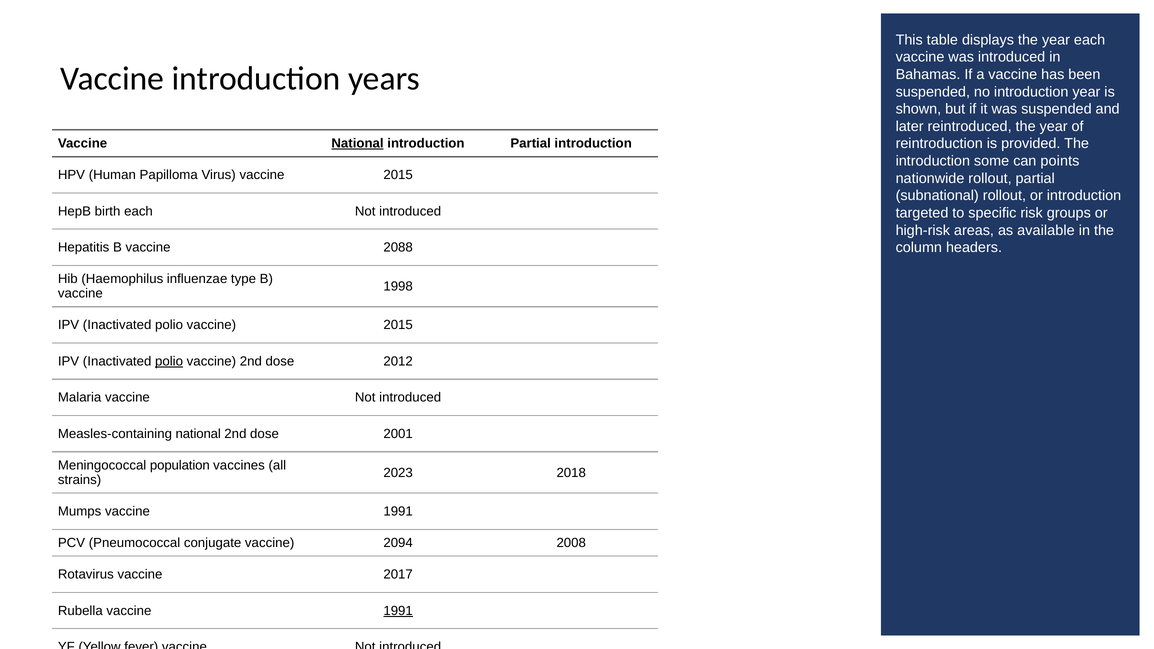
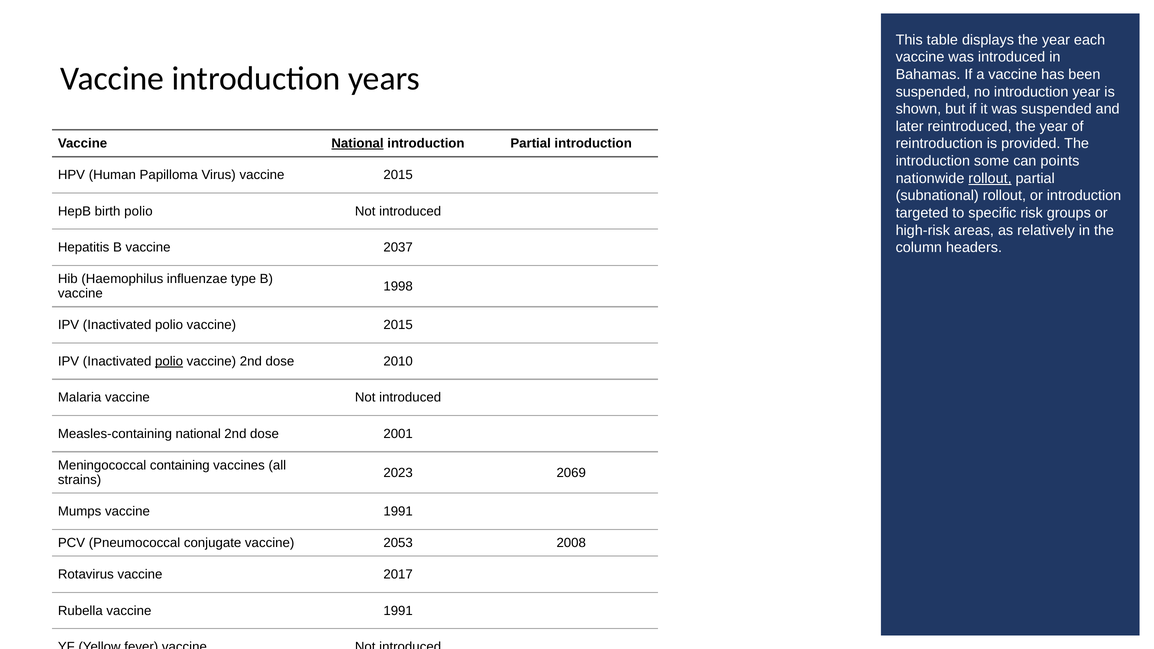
rollout at (990, 178) underline: none -> present
birth each: each -> polio
available: available -> relatively
2088: 2088 -> 2037
2012: 2012 -> 2010
population: population -> containing
2018: 2018 -> 2069
2094: 2094 -> 2053
1991 at (398, 611) underline: present -> none
